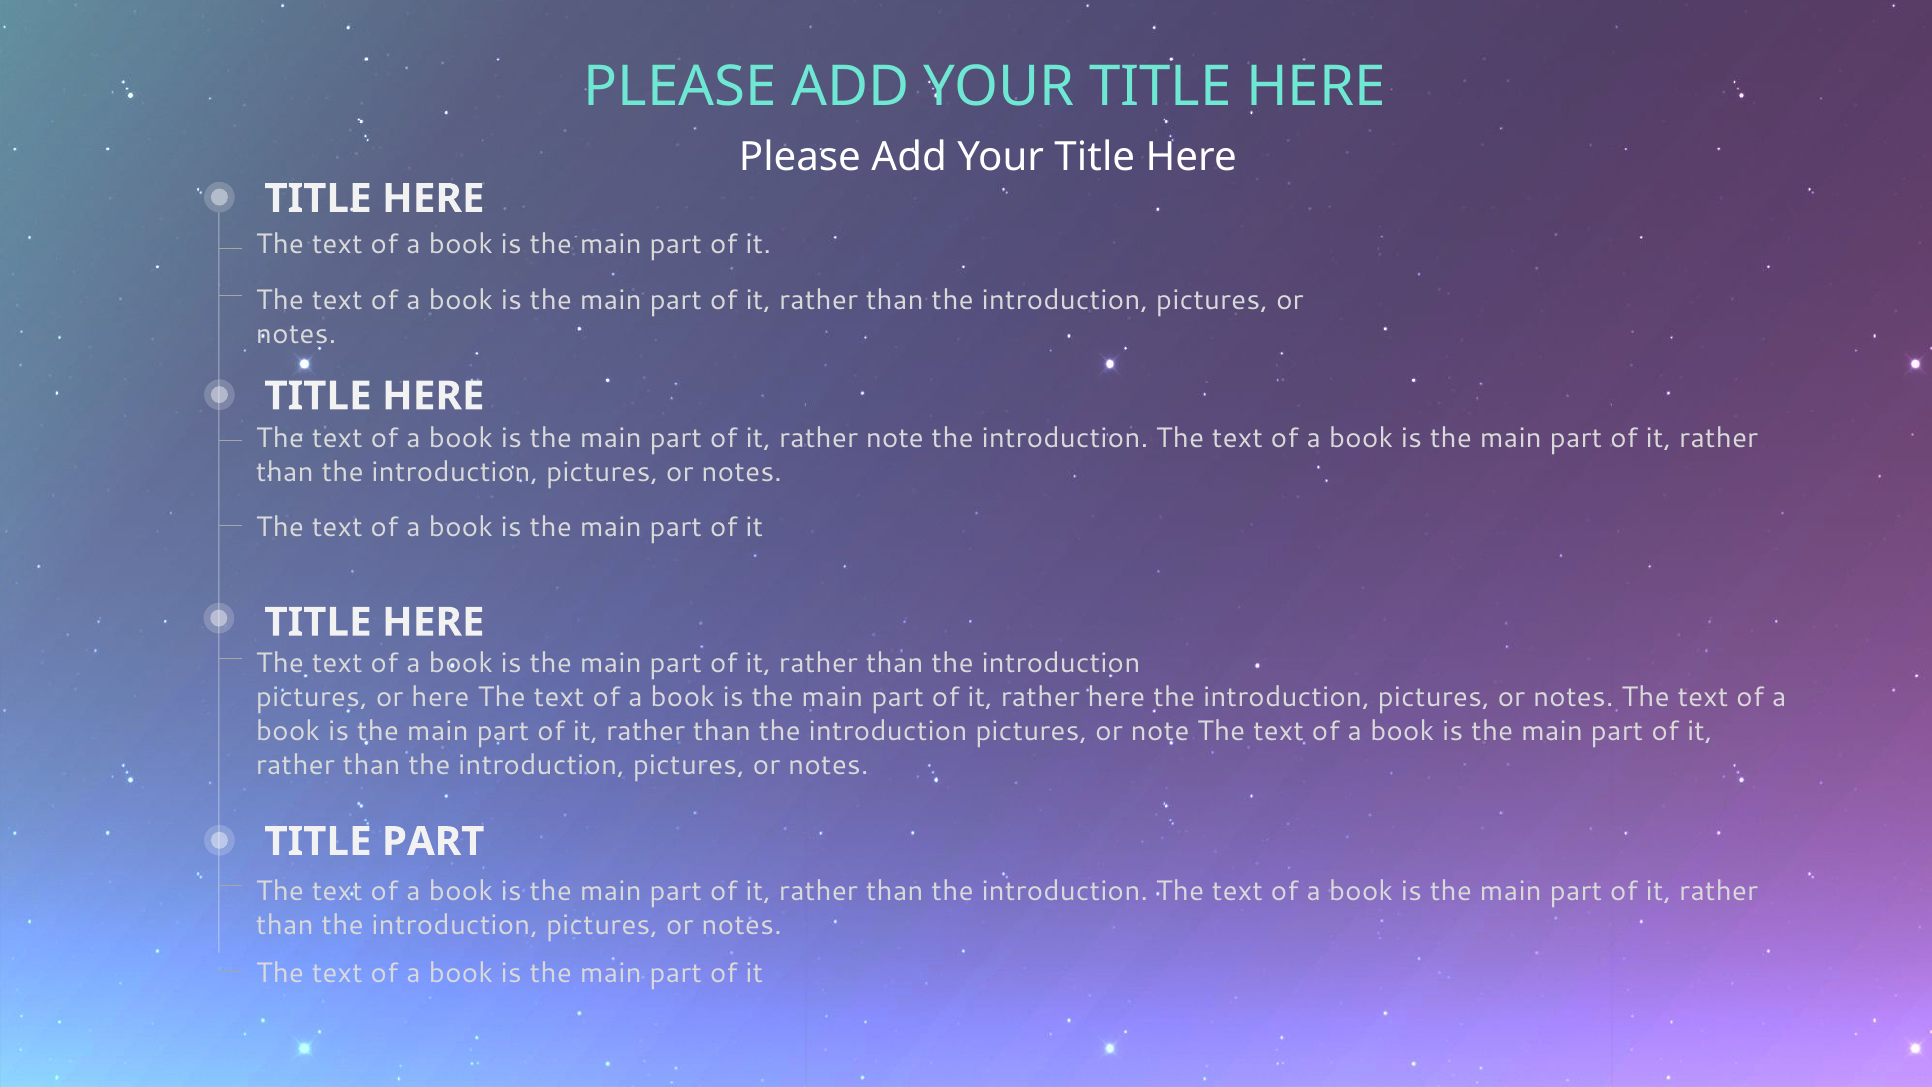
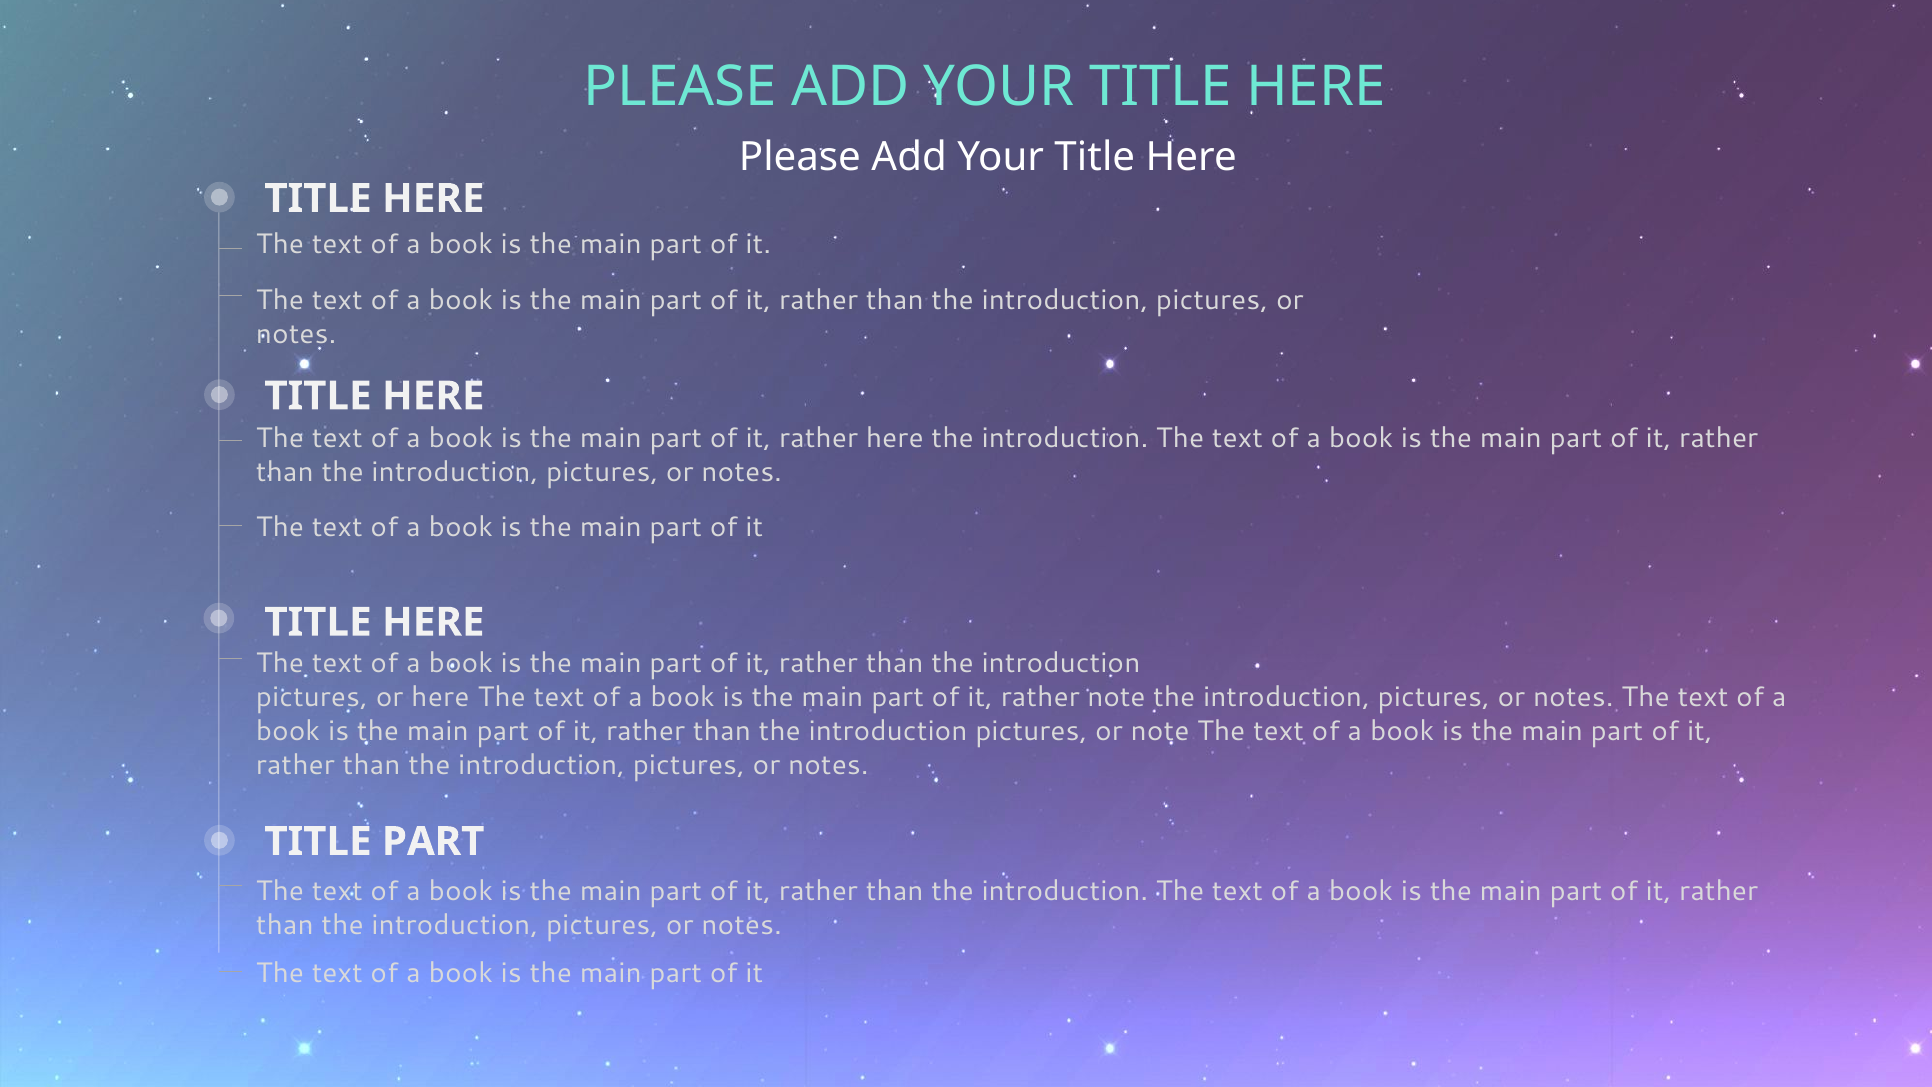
rather note: note -> here
rather here: here -> note
